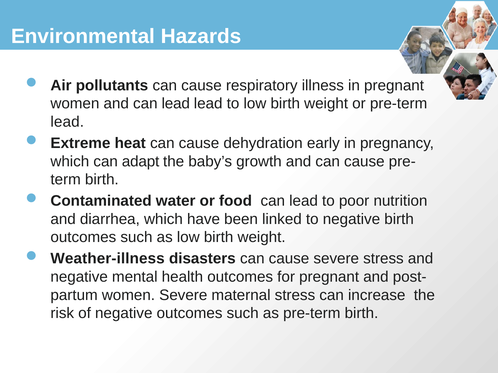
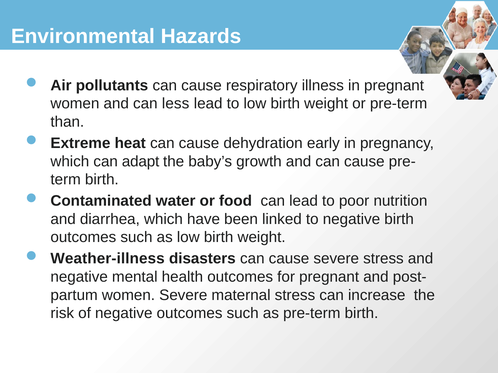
and can lead: lead -> less
lead at (67, 122): lead -> than
